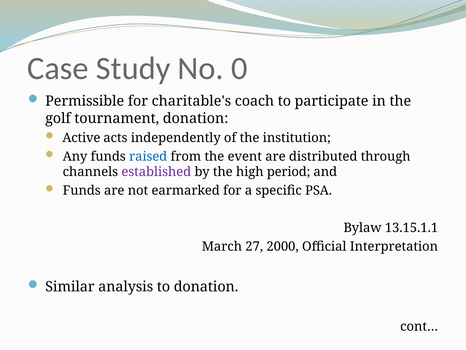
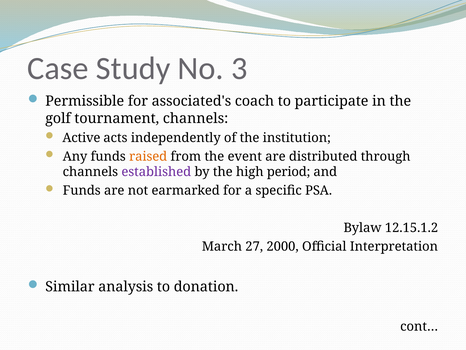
0: 0 -> 3
charitable's: charitable's -> associated's
tournament donation: donation -> channels
raised colour: blue -> orange
13.15.1.1: 13.15.1.1 -> 12.15.1.2
